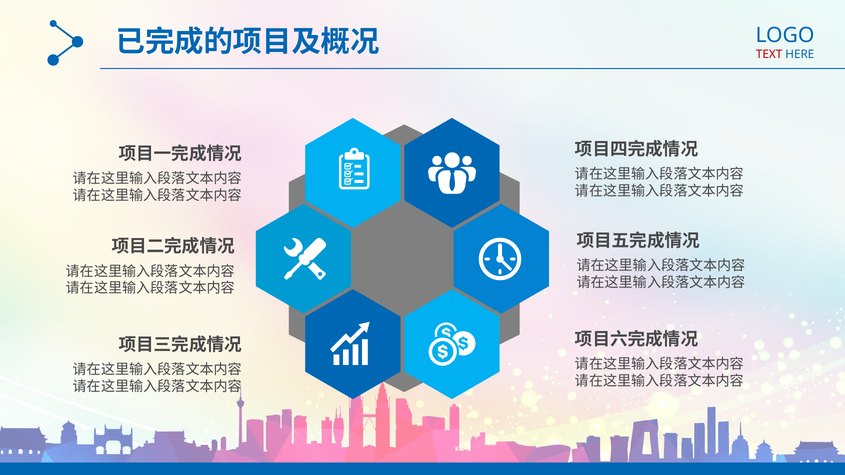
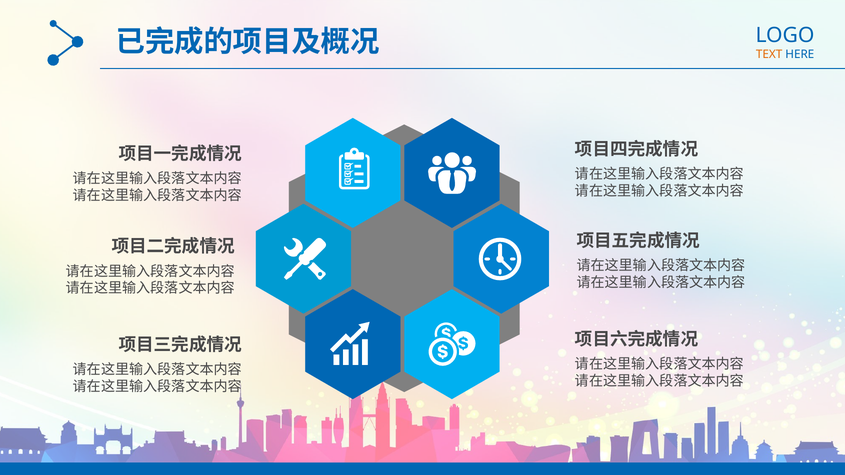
TEXT colour: red -> orange
